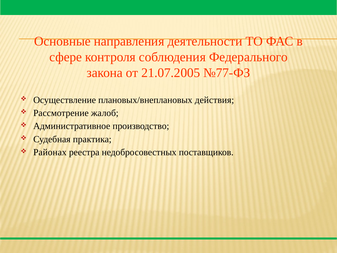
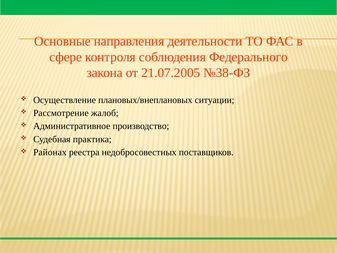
№77-ФЗ: №77-ФЗ -> №38-ФЗ
действия: действия -> ситуации
